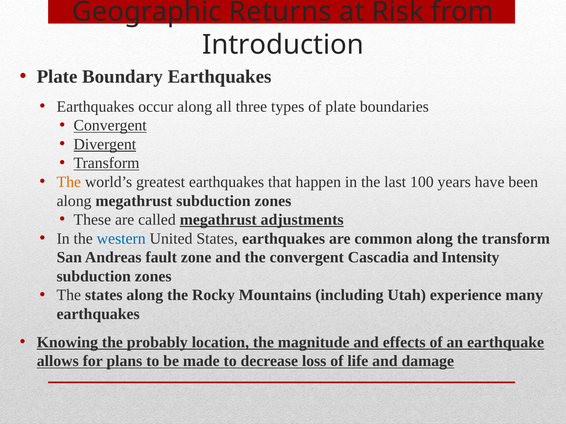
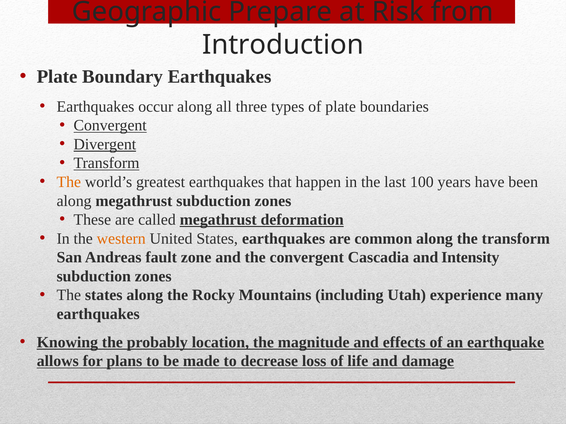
Returns: Returns -> Prepare
adjustments: adjustments -> deformation
western colour: blue -> orange
